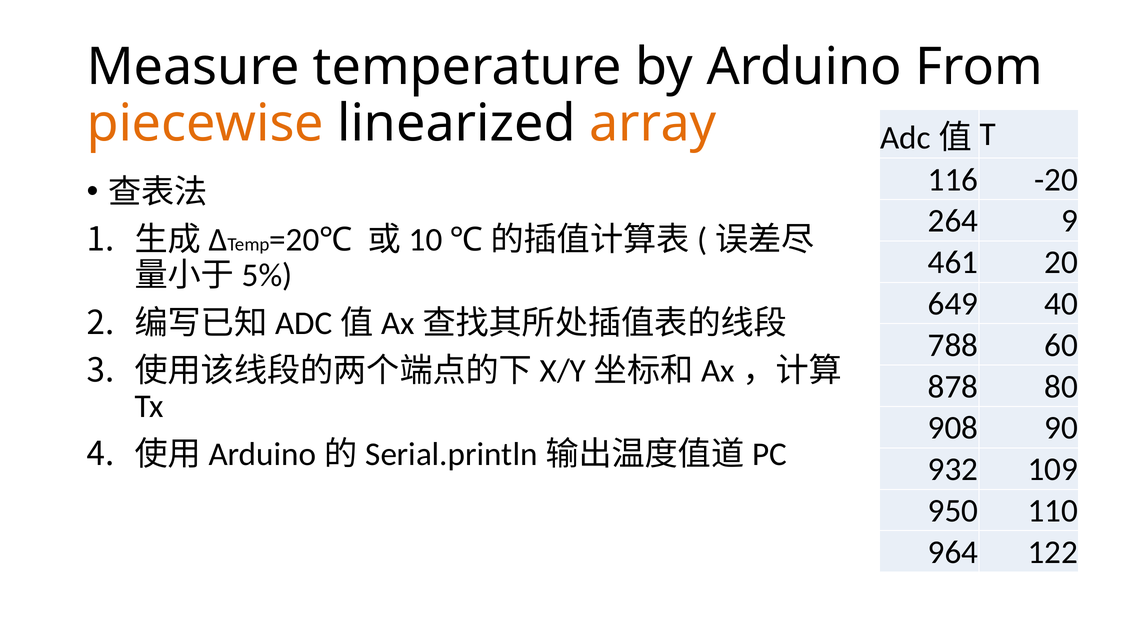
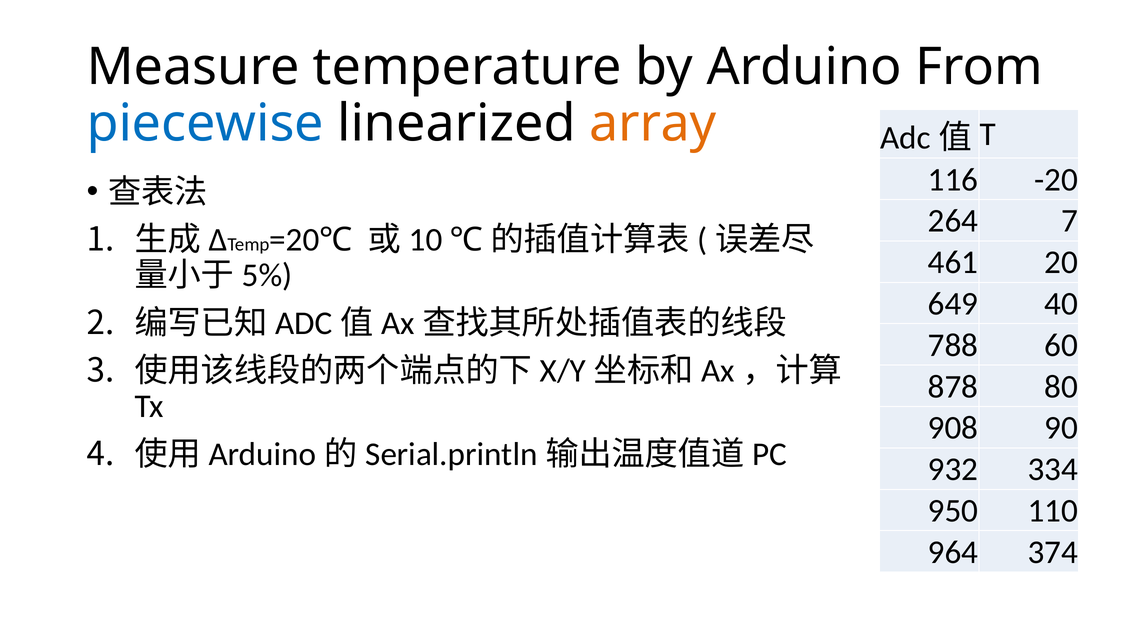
piecewise colour: orange -> blue
9: 9 -> 7
109: 109 -> 334
122: 122 -> 374
